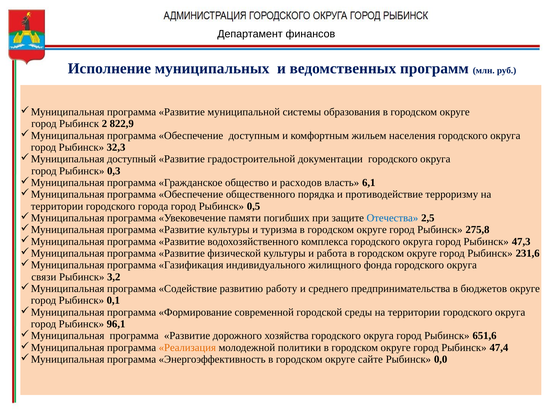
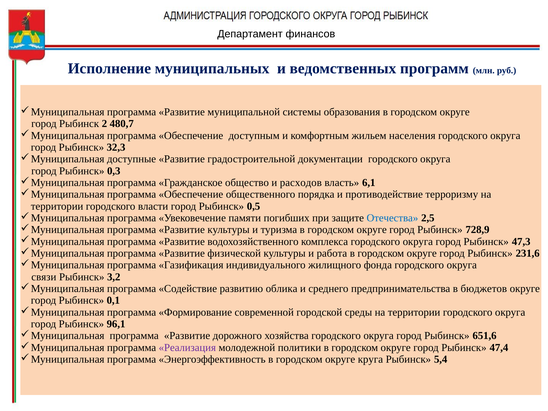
822,9: 822,9 -> 480,7
доступный: доступный -> доступные
города: города -> власти
275,8: 275,8 -> 728,9
работу: работу -> облика
Реализация colour: orange -> purple
сайте: сайте -> круга
0,0: 0,0 -> 5,4
